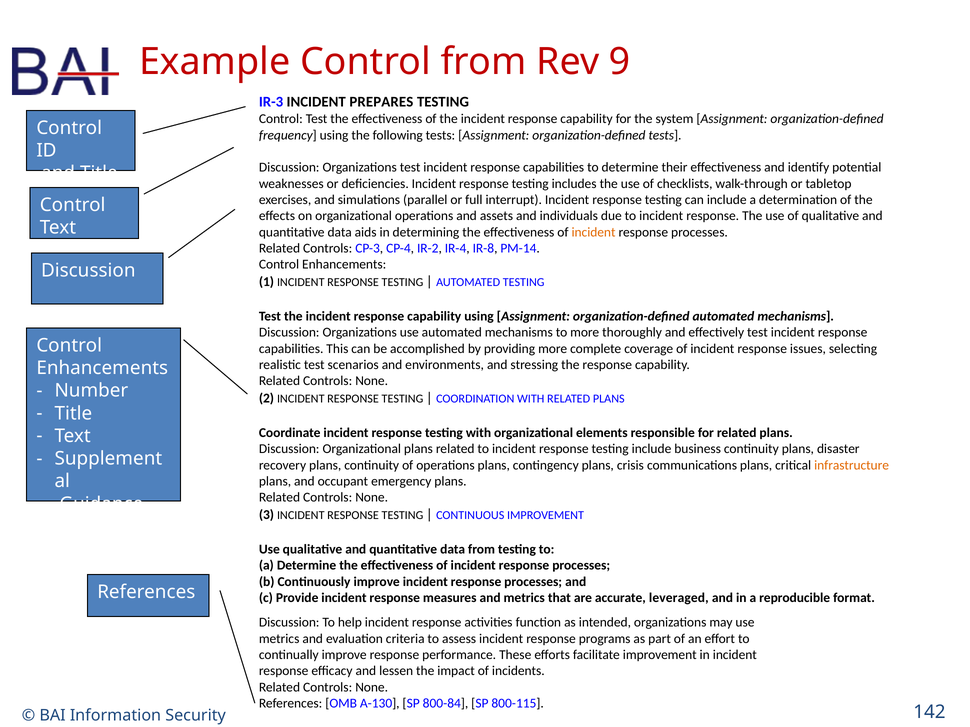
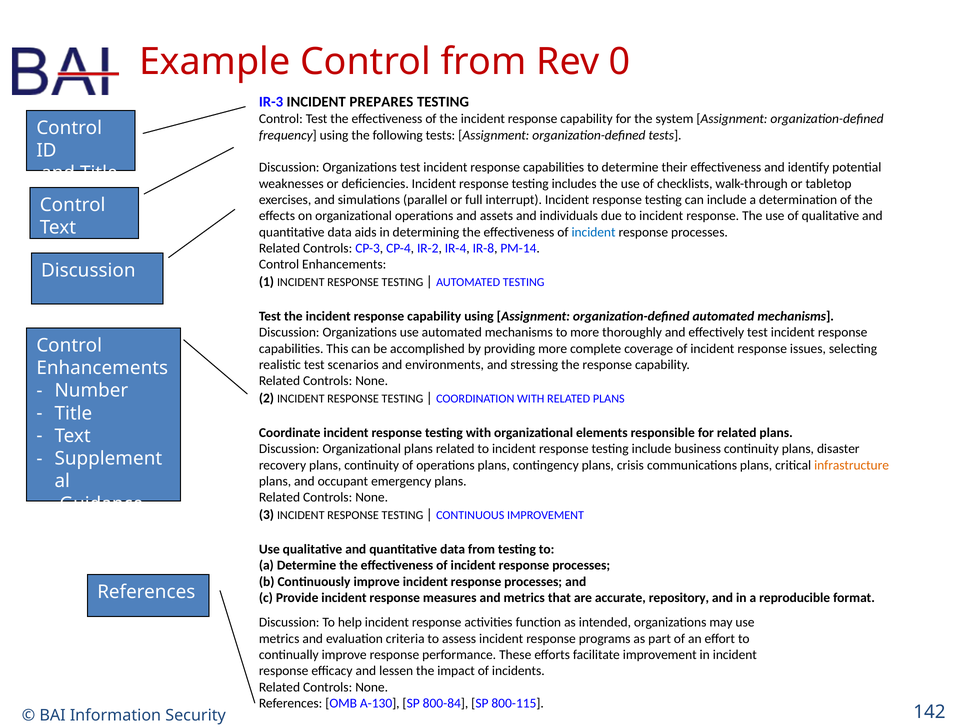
9: 9 -> 0
incident at (594, 232) colour: orange -> blue
leveraged: leveraged -> repository
